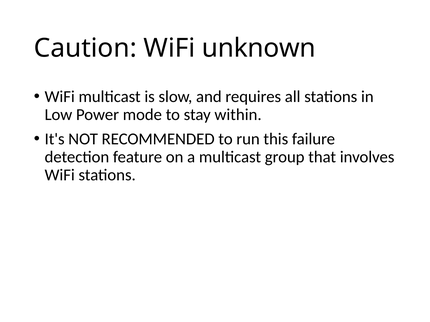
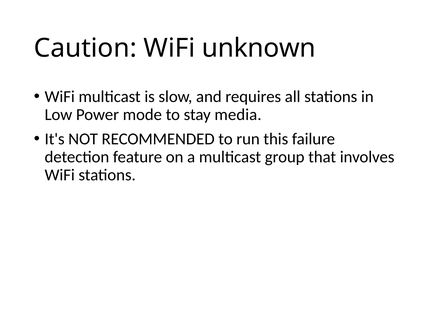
within: within -> media
